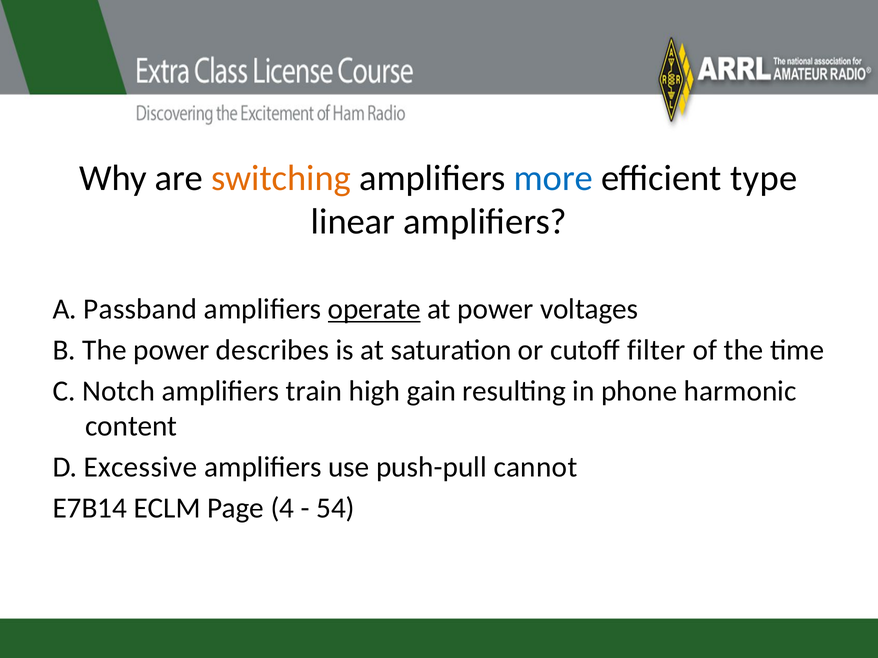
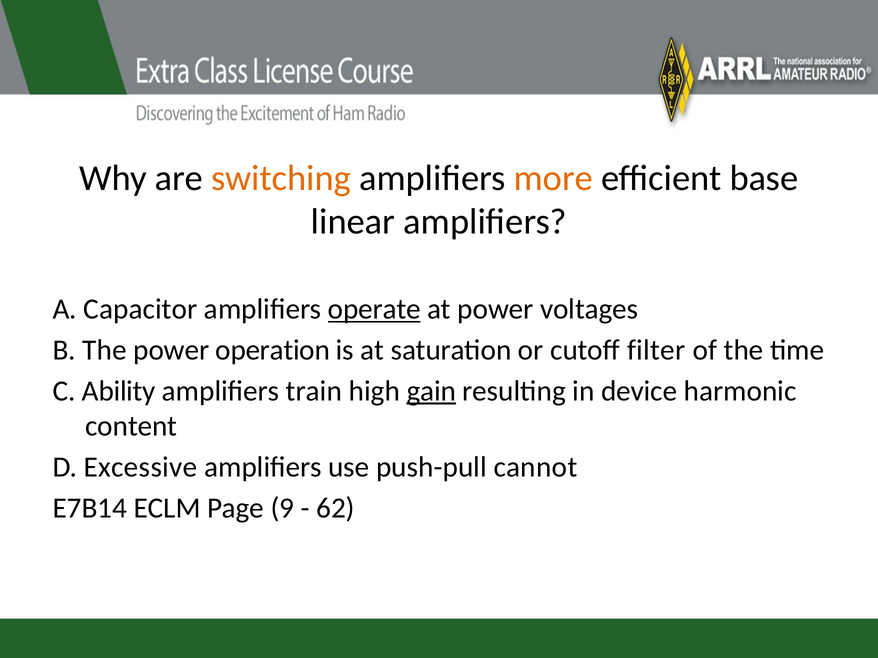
more colour: blue -> orange
type: type -> base
Passband: Passband -> Capacitor
describes: describes -> operation
Notch: Notch -> Ability
gain underline: none -> present
phone: phone -> device
4: 4 -> 9
54: 54 -> 62
